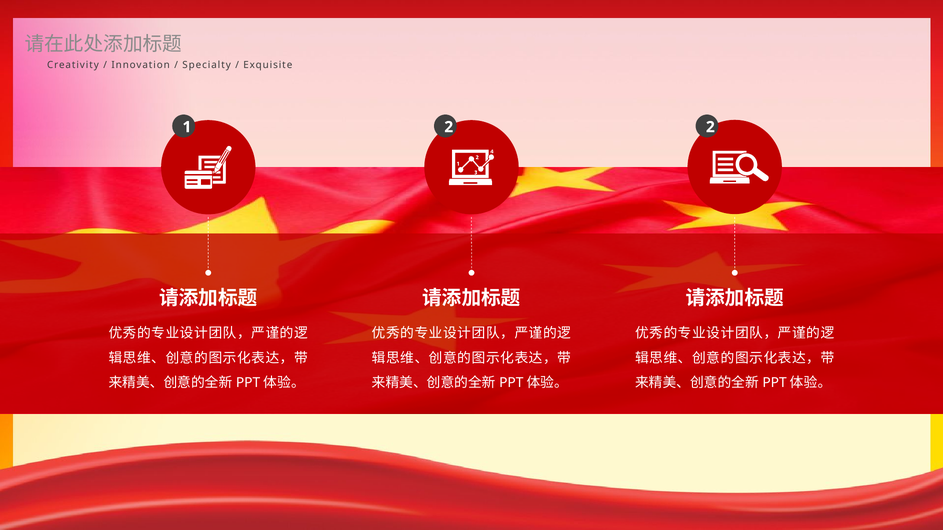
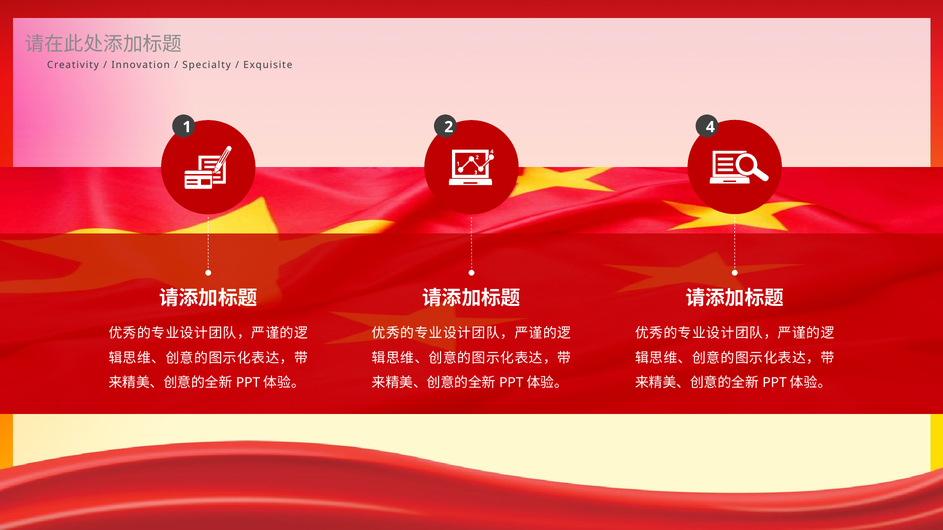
2 2: 2 -> 4
